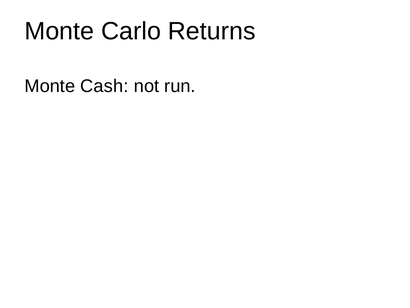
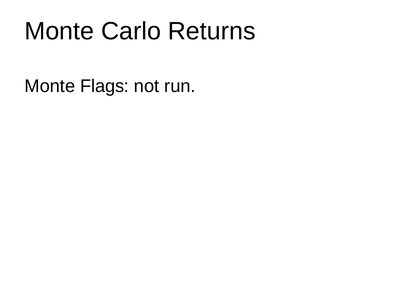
Cash: Cash -> Flags
